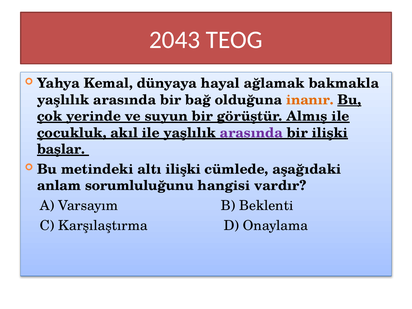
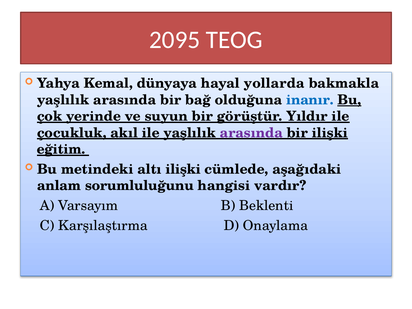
2043: 2043 -> 2095
ağlamak: ağlamak -> yollarda
inanır colour: orange -> blue
Almış: Almış -> Yıldır
başlar: başlar -> eğitim
